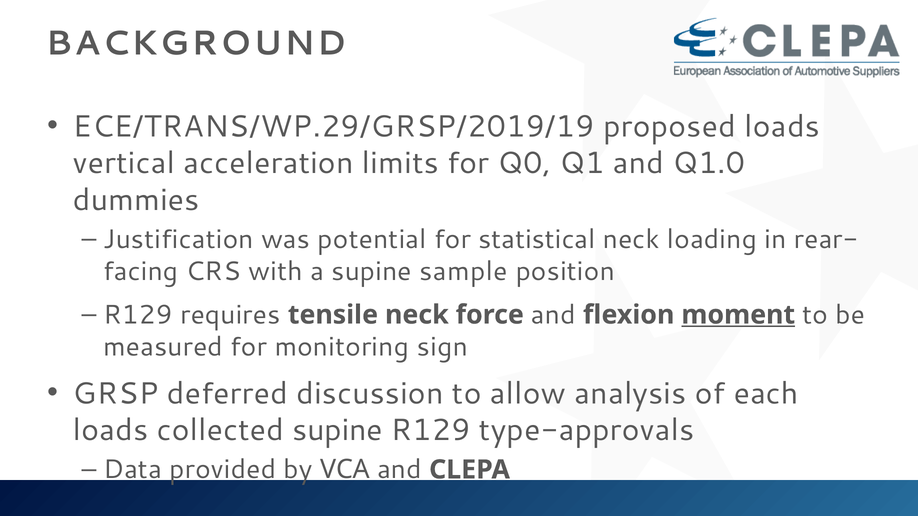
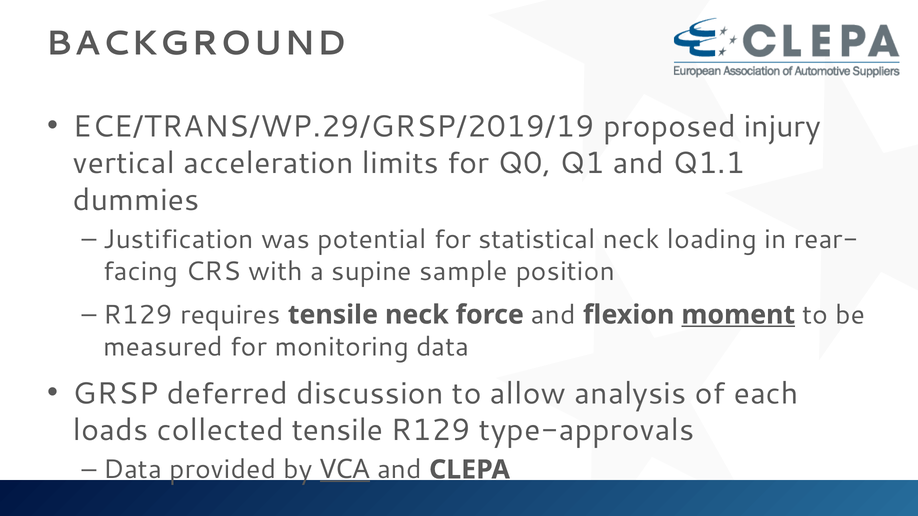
proposed loads: loads -> injury
Q1.0: Q1.0 -> Q1.1
monitoring sign: sign -> data
collected supine: supine -> tensile
VCA underline: none -> present
